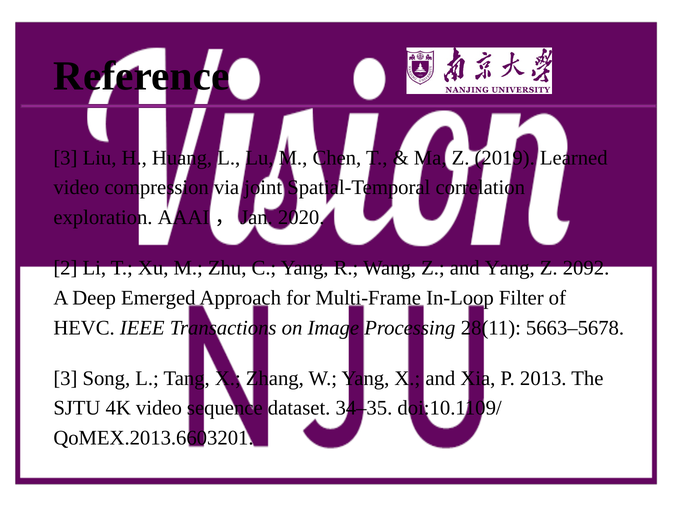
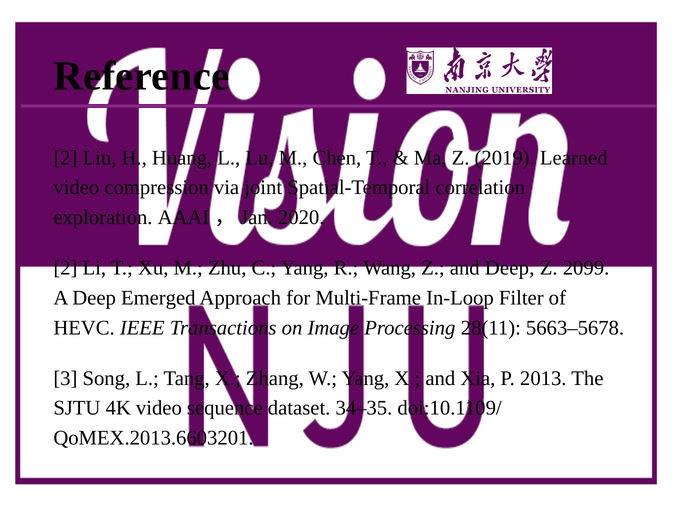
3 at (65, 158): 3 -> 2
and Yang: Yang -> Deep
2092: 2092 -> 2099
